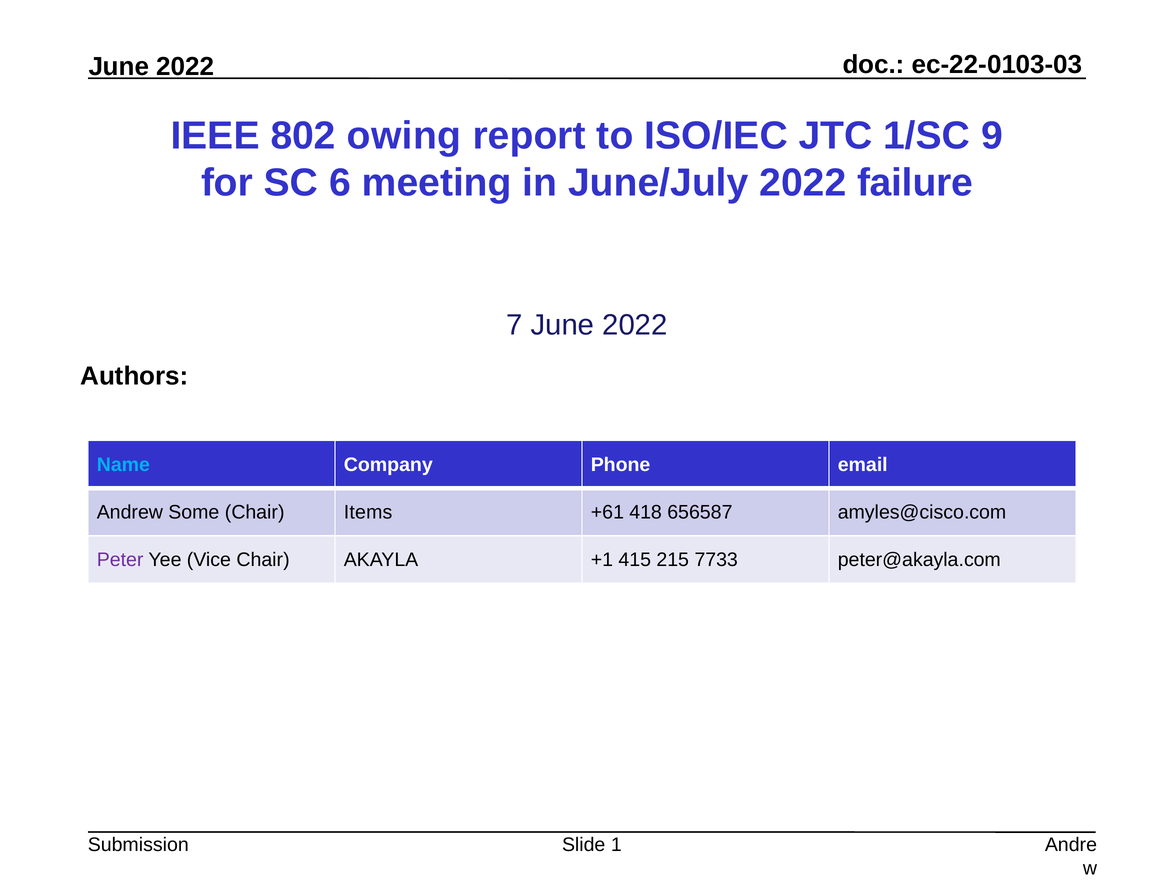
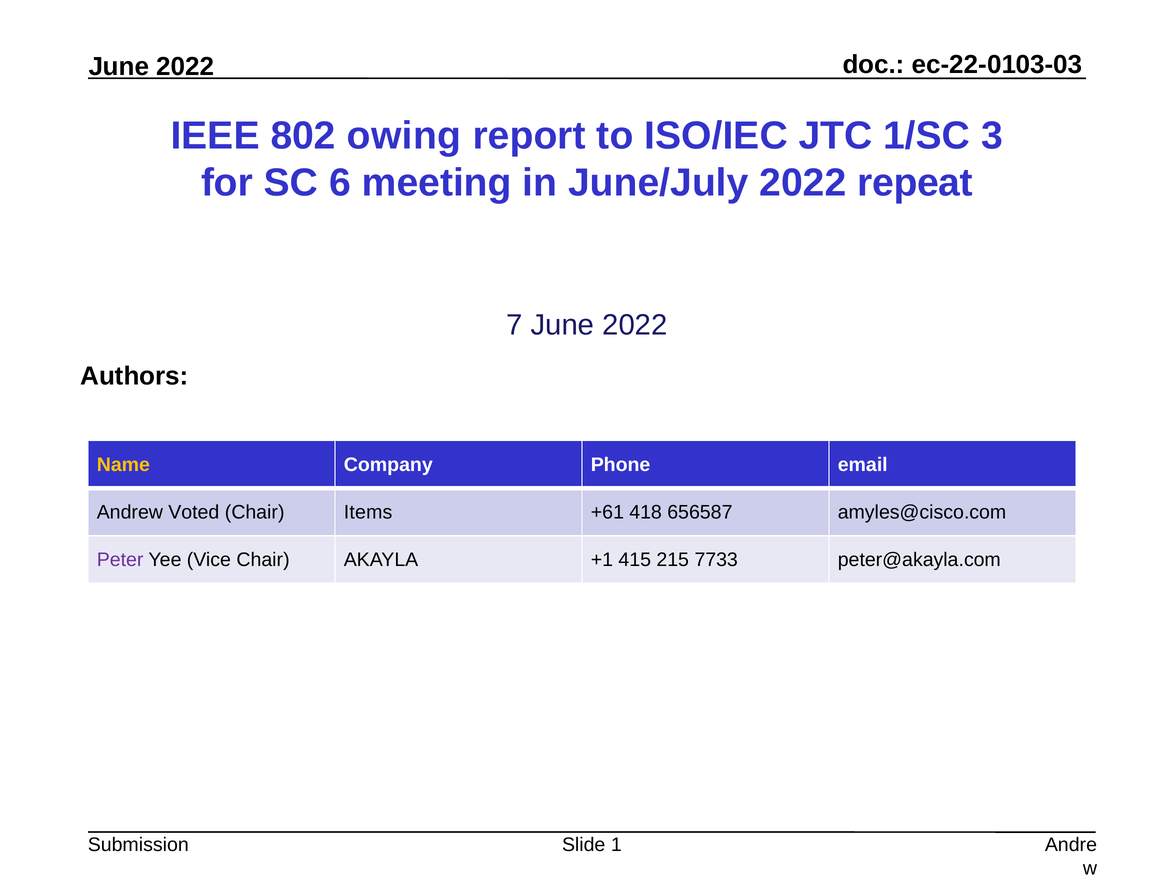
9: 9 -> 3
failure: failure -> repeat
Name colour: light blue -> yellow
Some: Some -> Voted
